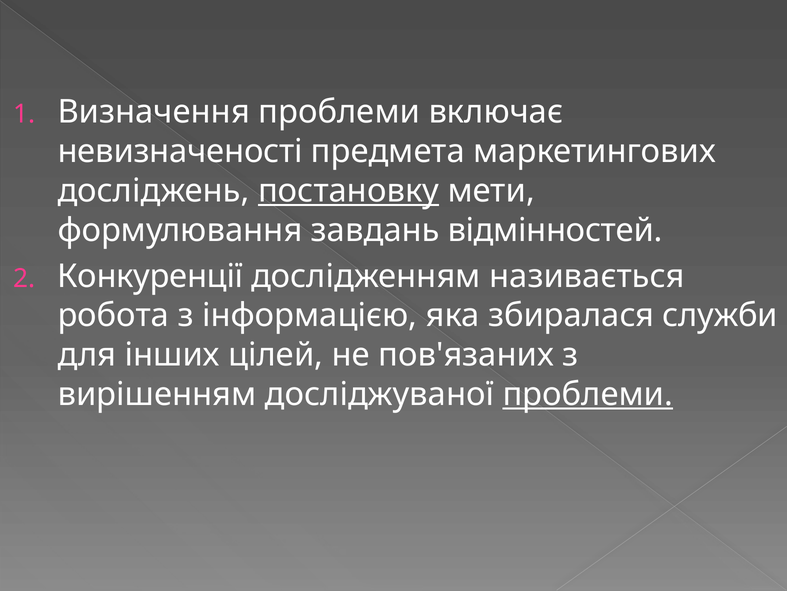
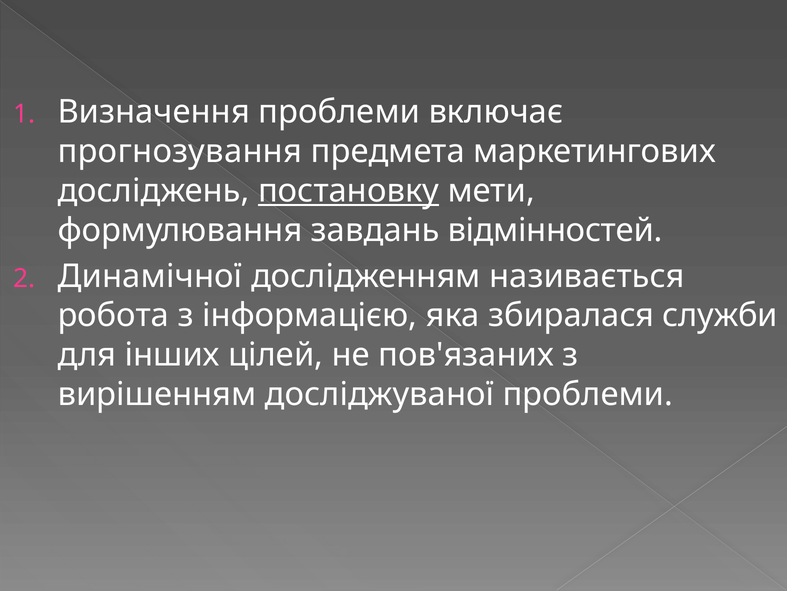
невизначеності: невизначеності -> прогнозування
Конкуренції: Конкуренції -> Динамічної
проблеми at (588, 394) underline: present -> none
